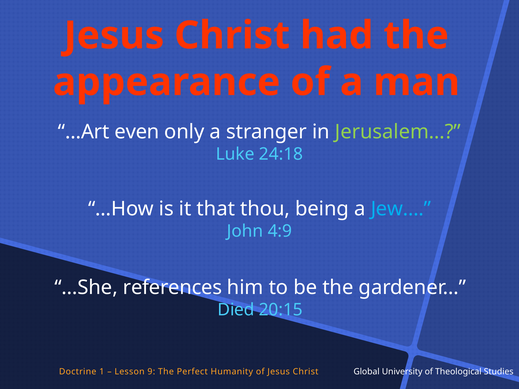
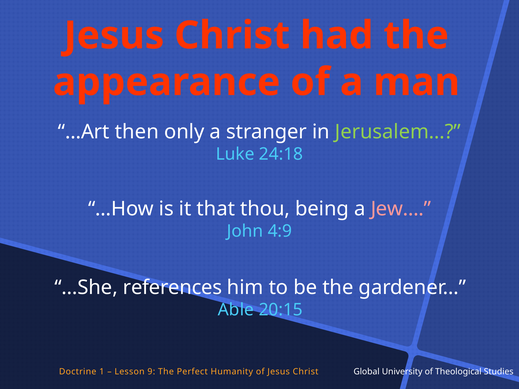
even: even -> then
Jew… colour: light blue -> pink
Died: Died -> Able
